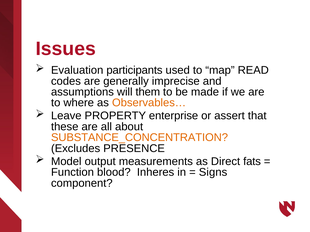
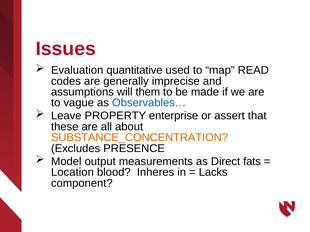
participants: participants -> quantitative
where: where -> vague
Observables… colour: orange -> blue
Function: Function -> Location
Signs: Signs -> Lacks
